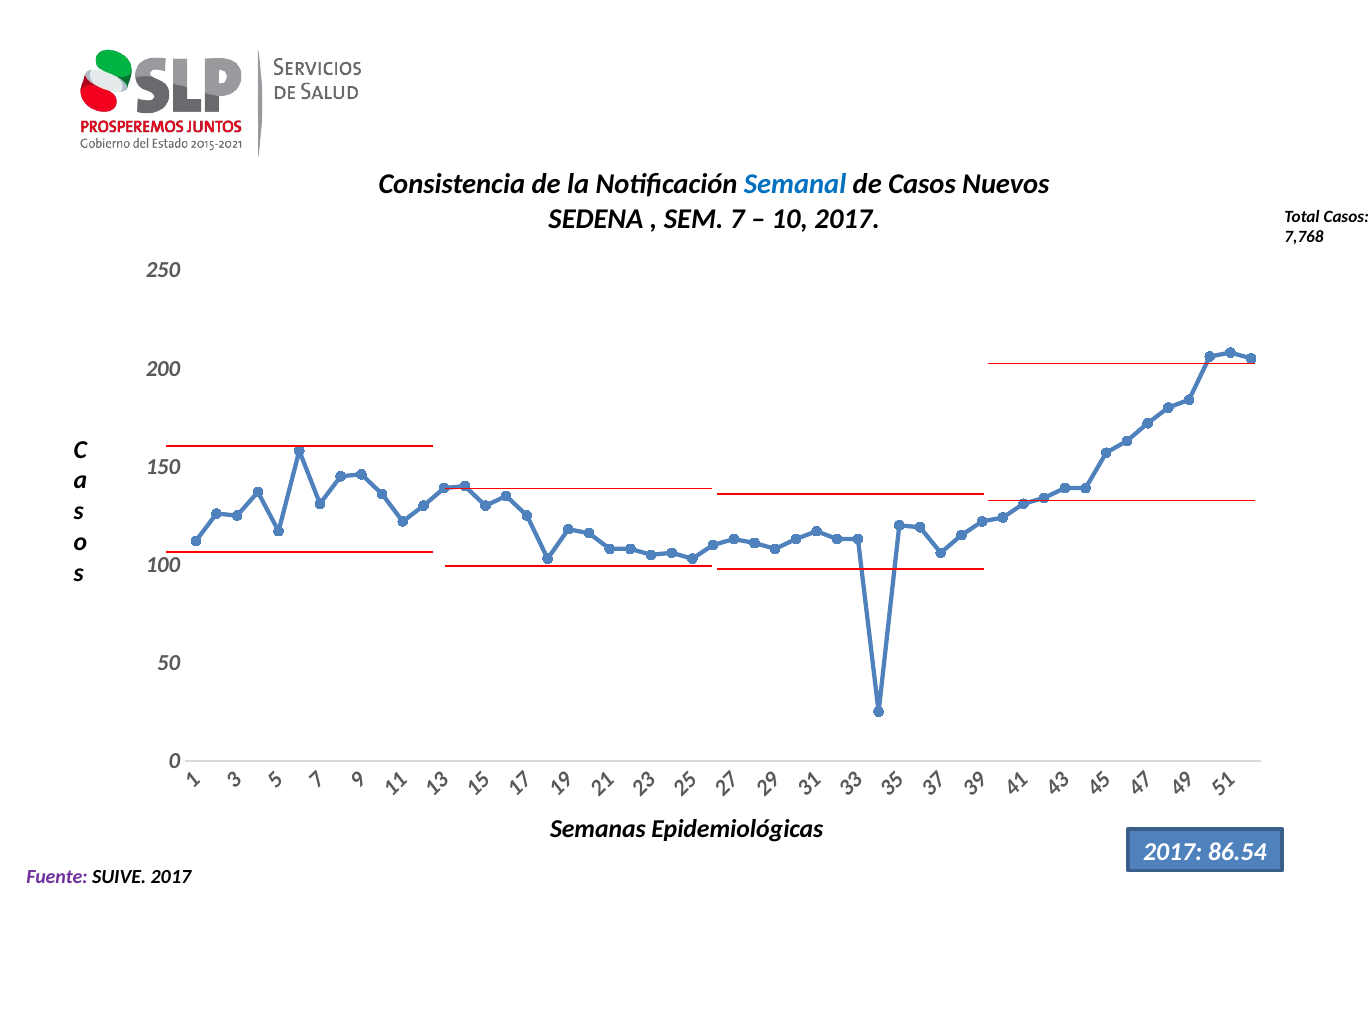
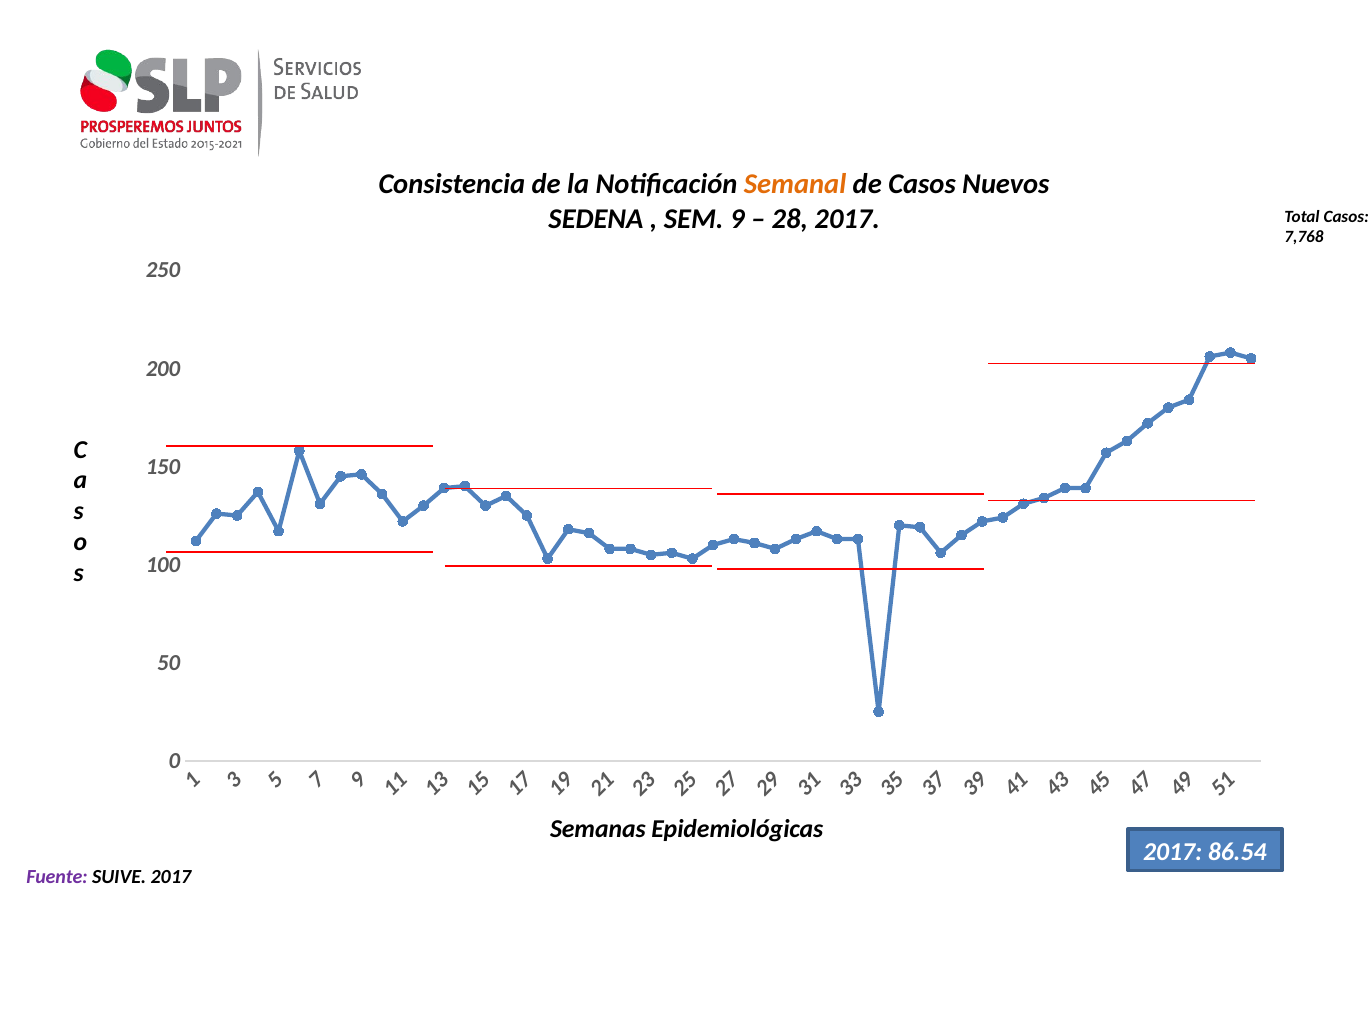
Semanal colour: blue -> orange
SEM 7: 7 -> 9
10: 10 -> 28
